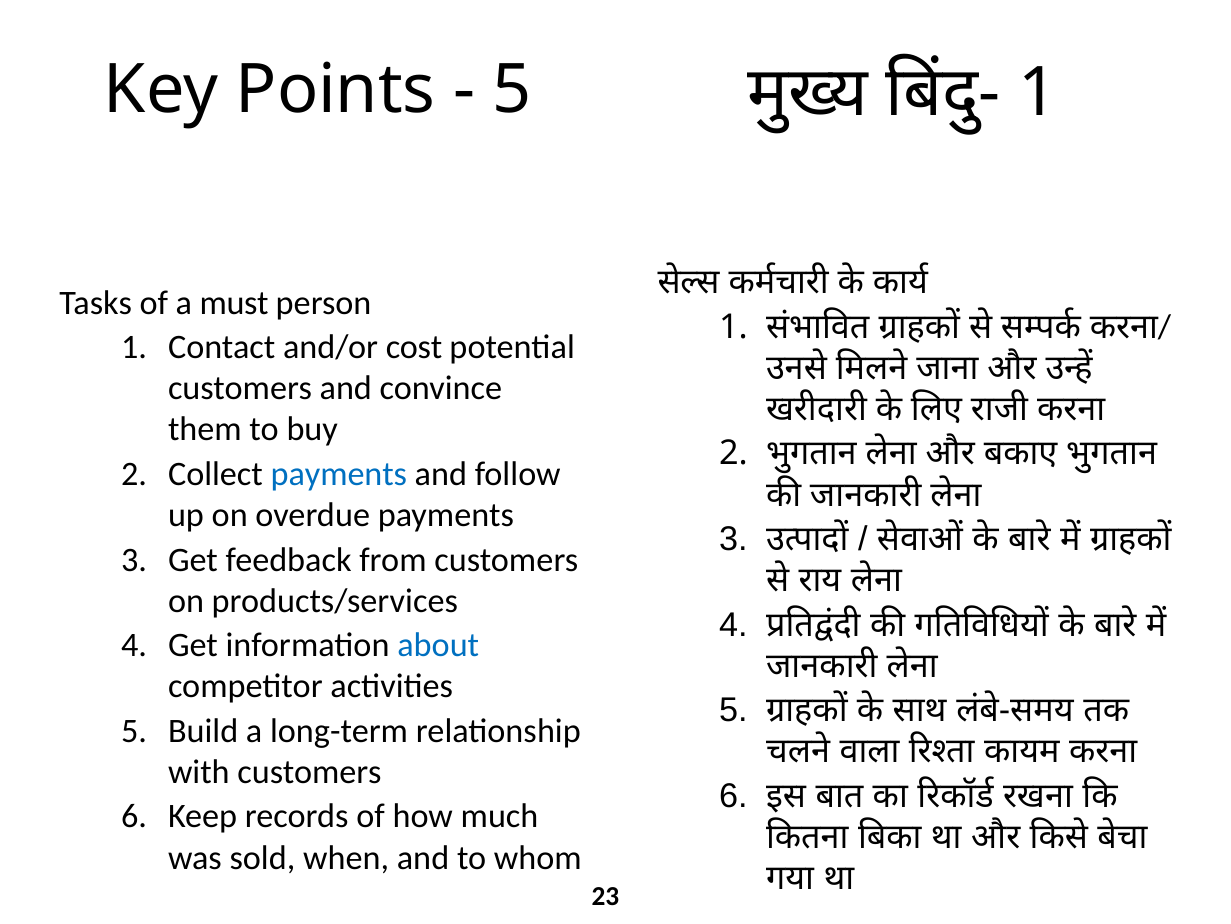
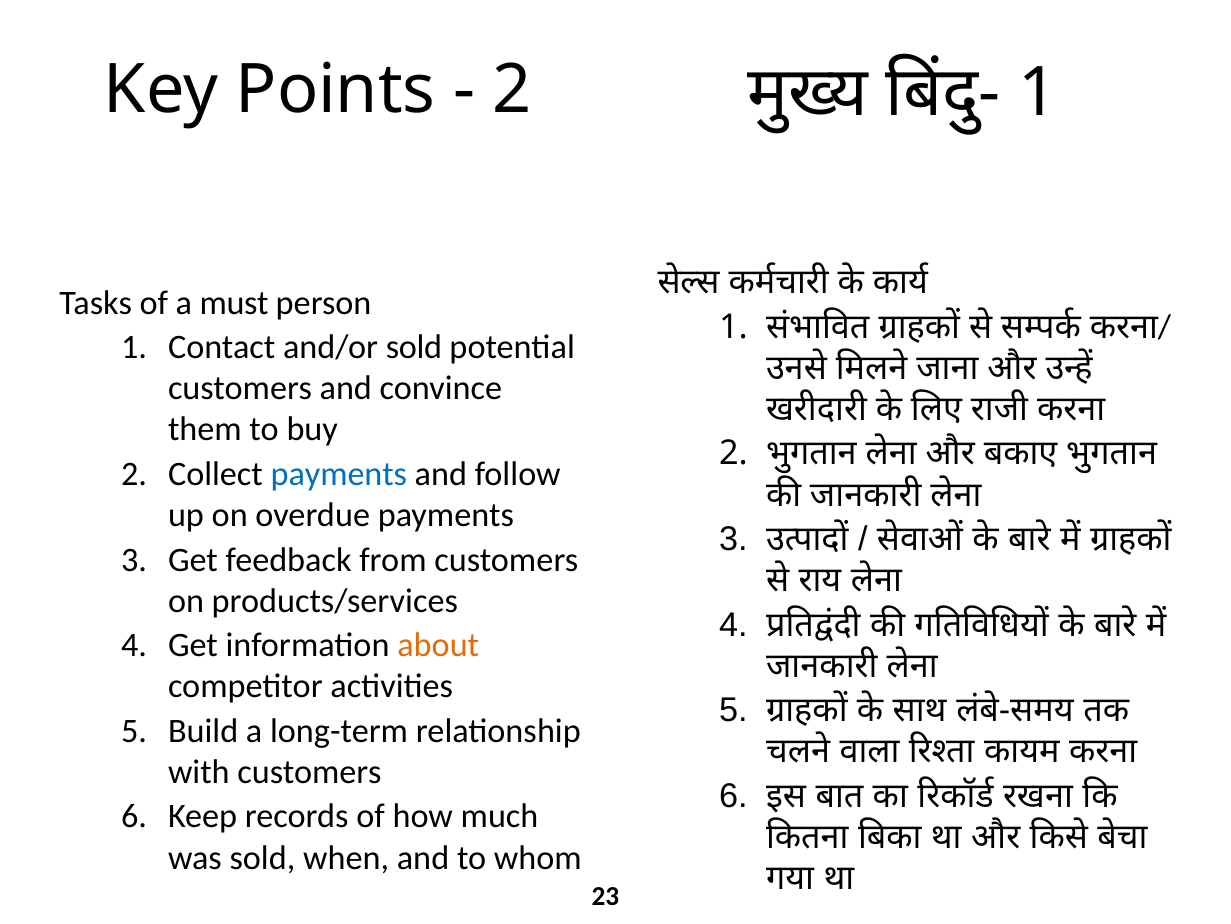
5 at (513, 90): 5 -> 2
and/or cost: cost -> sold
about colour: blue -> orange
